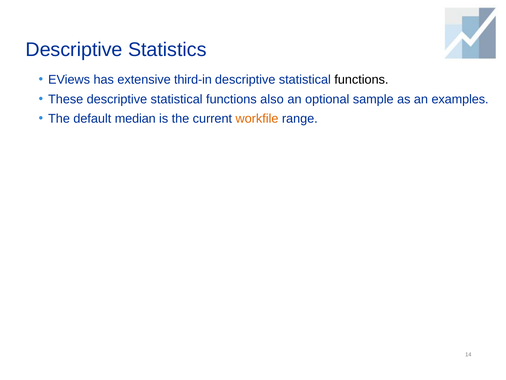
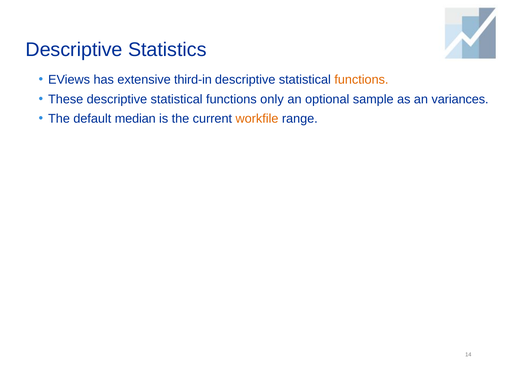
functions at (361, 80) colour: black -> orange
also: also -> only
examples: examples -> variances
